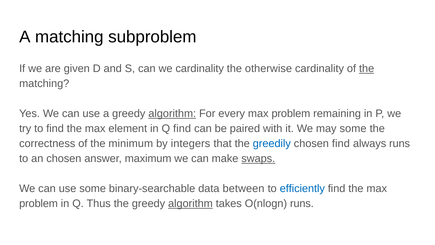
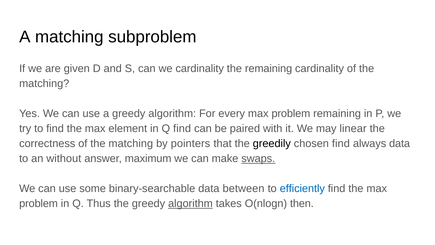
the otherwise: otherwise -> remaining
the at (367, 68) underline: present -> none
algorithm at (172, 113) underline: present -> none
may some: some -> linear
correctness of the minimum: minimum -> matching
integers: integers -> pointers
greedily colour: blue -> black
always runs: runs -> data
an chosen: chosen -> without
O(nlogn runs: runs -> then
